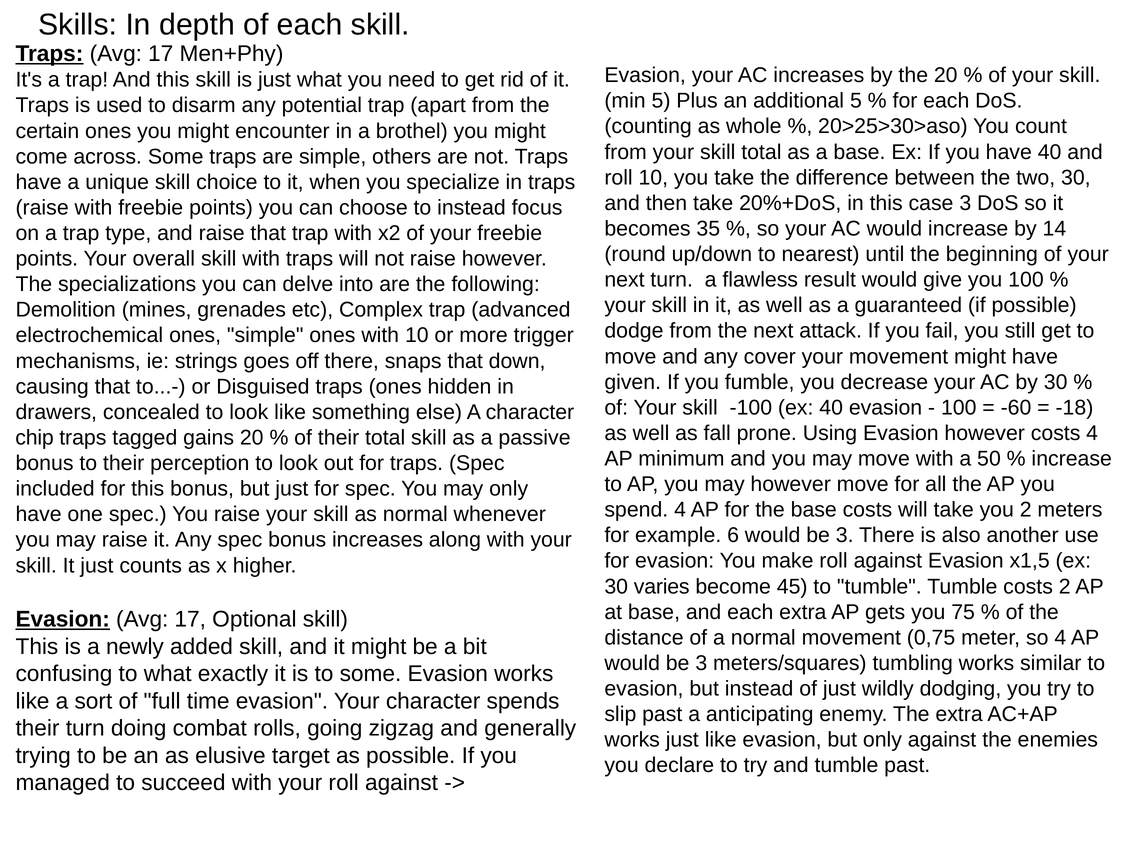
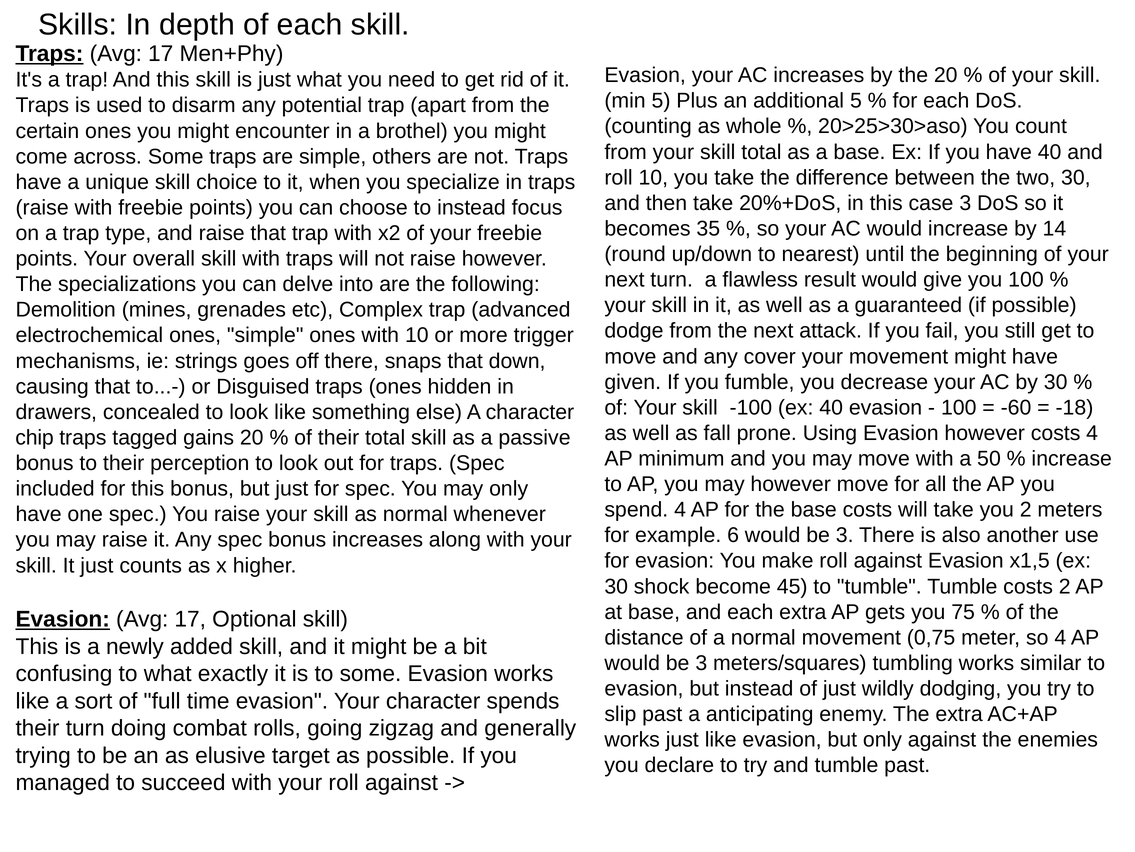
varies: varies -> shock
